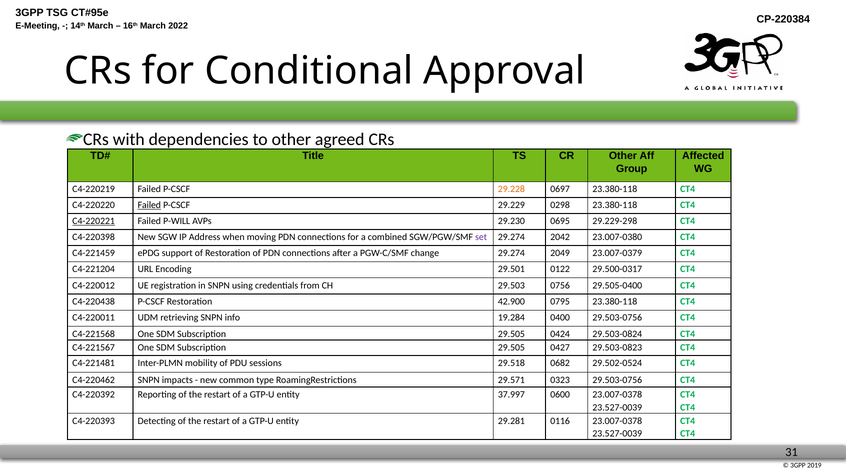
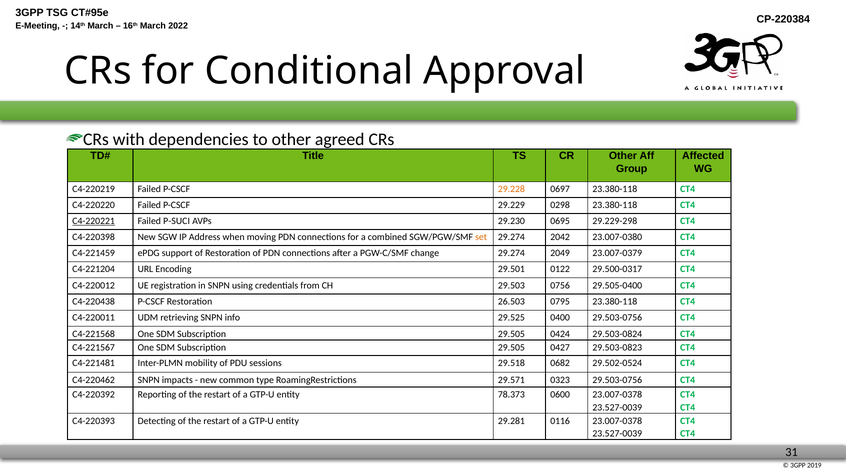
Failed at (149, 205) underline: present -> none
P-WILL: P-WILL -> P-SUCI
set colour: purple -> orange
42.900: 42.900 -> 26.503
19.284: 19.284 -> 29.525
37.997: 37.997 -> 78.373
